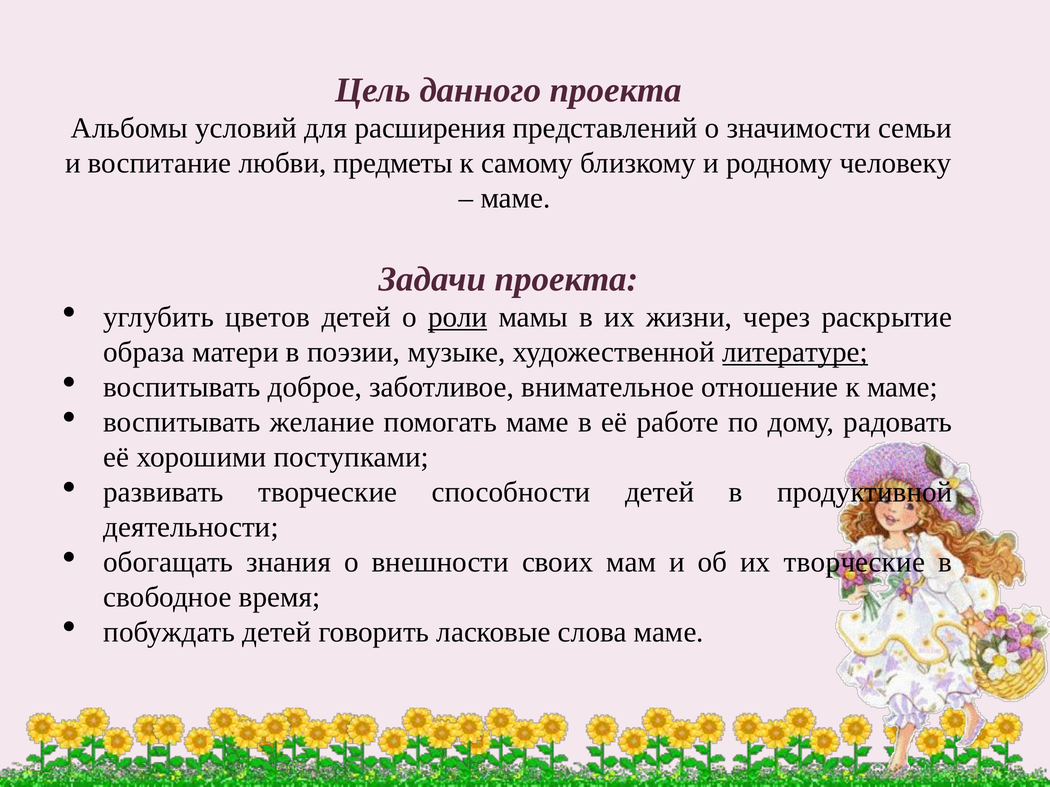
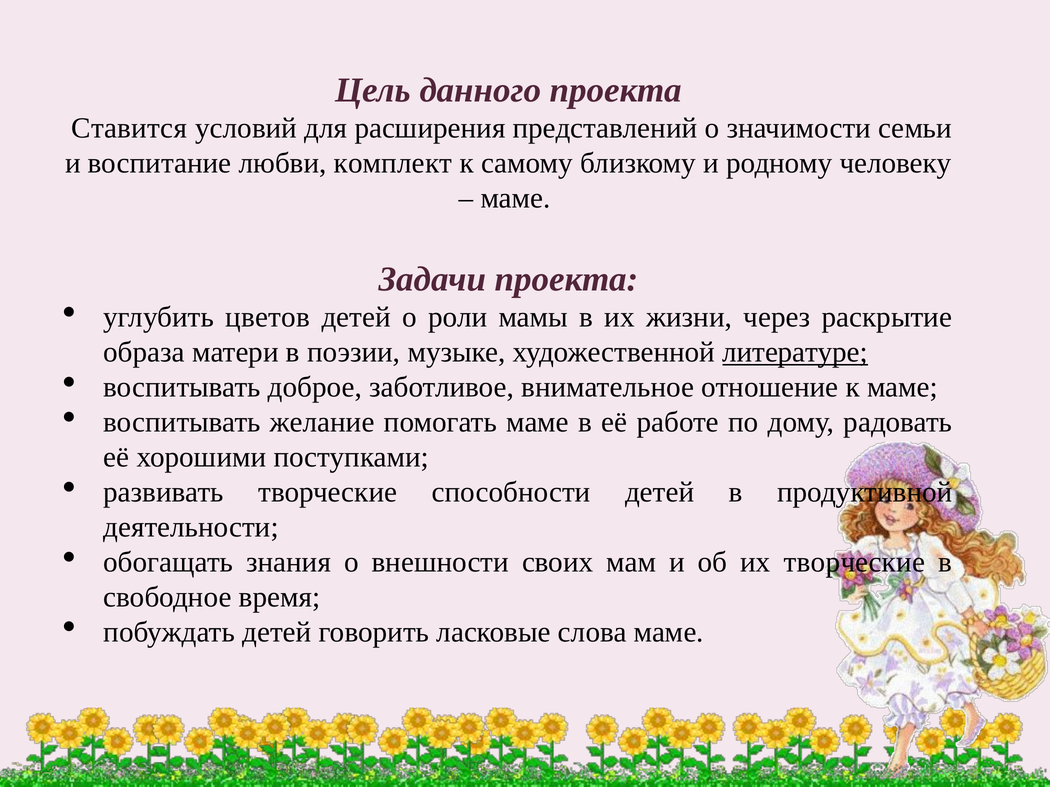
Альбомы: Альбомы -> Ставится
предметы: предметы -> комплект
роли underline: present -> none
